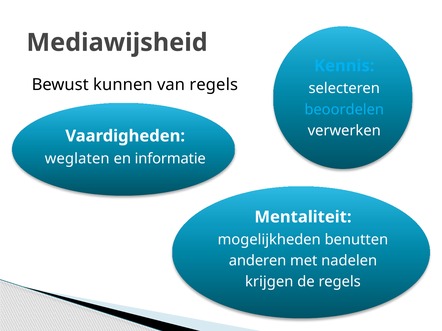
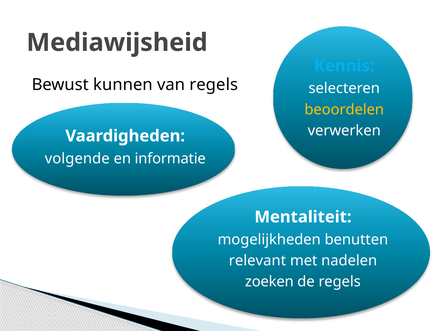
beoordelen colour: light blue -> yellow
weglaten: weglaten -> volgende
anderen: anderen -> relevant
krijgen: krijgen -> zoeken
